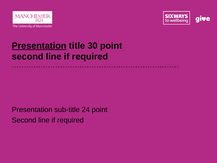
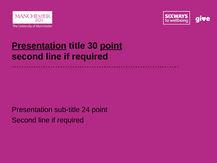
point at (111, 46) underline: none -> present
